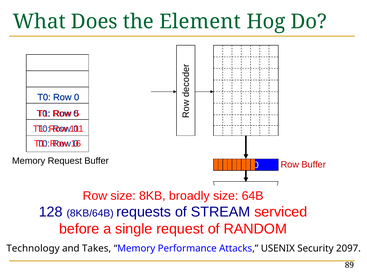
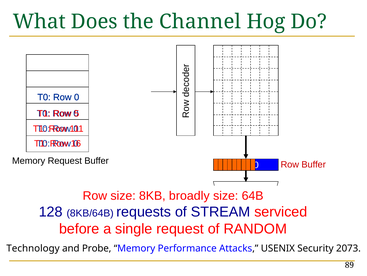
Element: Element -> Channel
Takes: Takes -> Probe
2097: 2097 -> 2073
